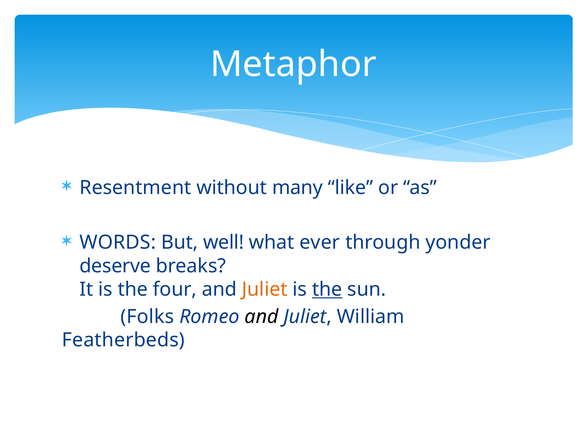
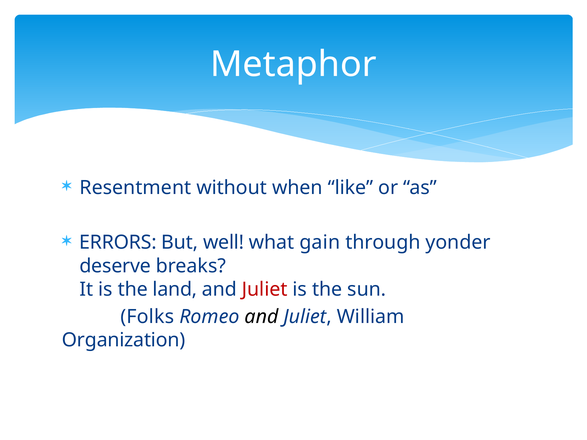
many: many -> when
WORDS: WORDS -> ERRORS
ever: ever -> gain
four: four -> land
Juliet at (265, 290) colour: orange -> red
the at (327, 290) underline: present -> none
Featherbeds: Featherbeds -> Organization
